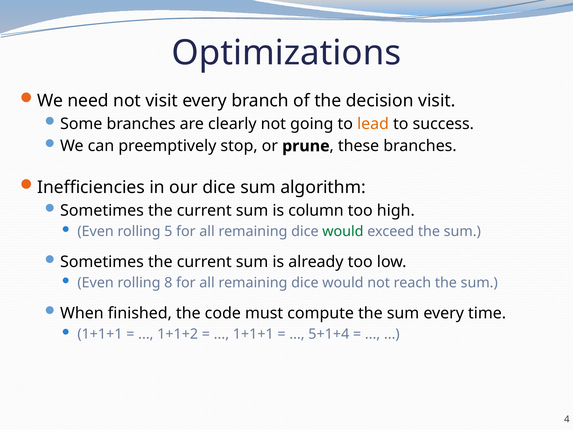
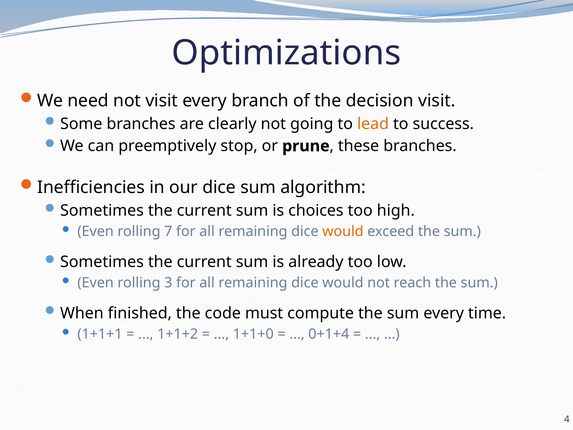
column: column -> choices
5: 5 -> 7
would at (343, 231) colour: green -> orange
8: 8 -> 3
1+1+1 at (253, 334): 1+1+1 -> 1+1+0
5+1+4: 5+1+4 -> 0+1+4
